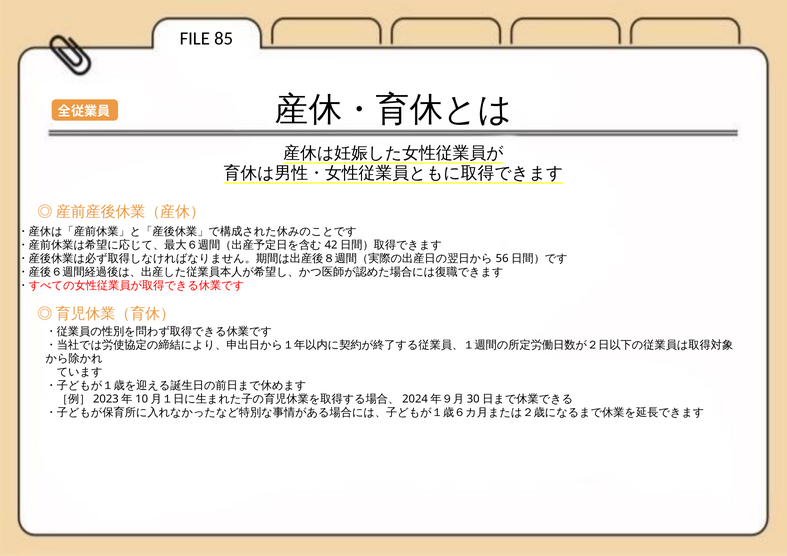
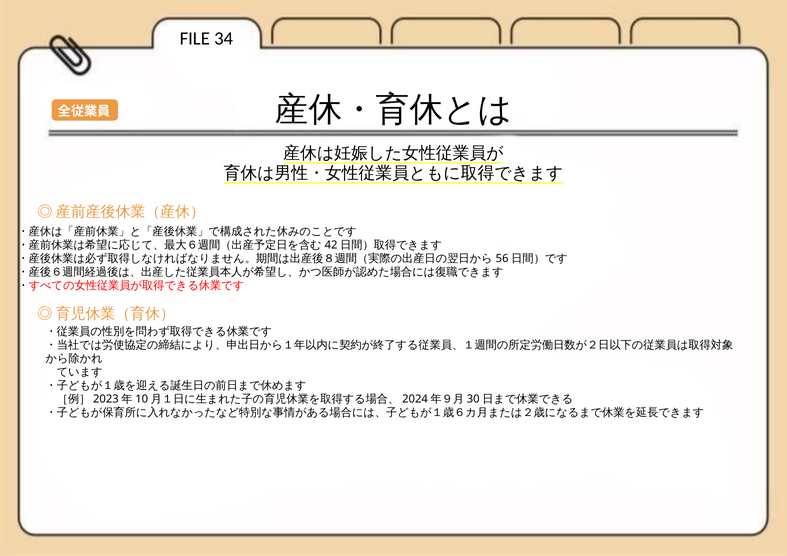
85: 85 -> 34
